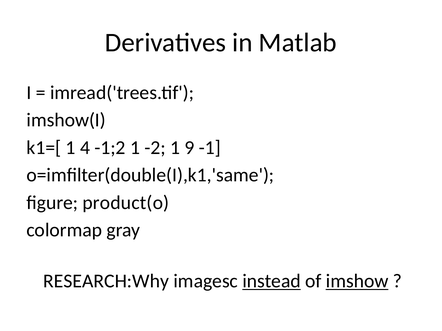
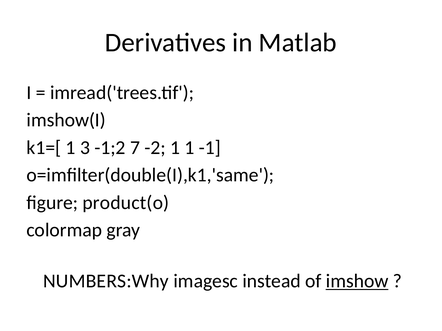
4: 4 -> 3
-1;2 1: 1 -> 7
1 9: 9 -> 1
RESEARCH:Why: RESEARCH:Why -> NUMBERS:Why
instead underline: present -> none
